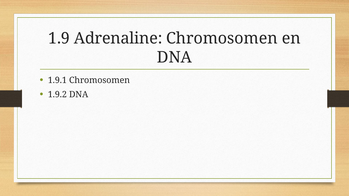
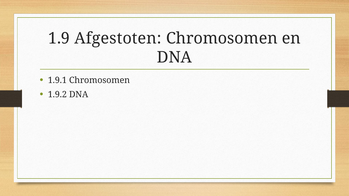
Adrenaline: Adrenaline -> Afgestoten
